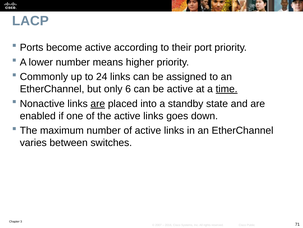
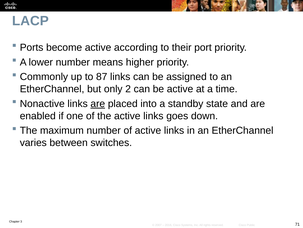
24: 24 -> 87
6: 6 -> 2
time underline: present -> none
